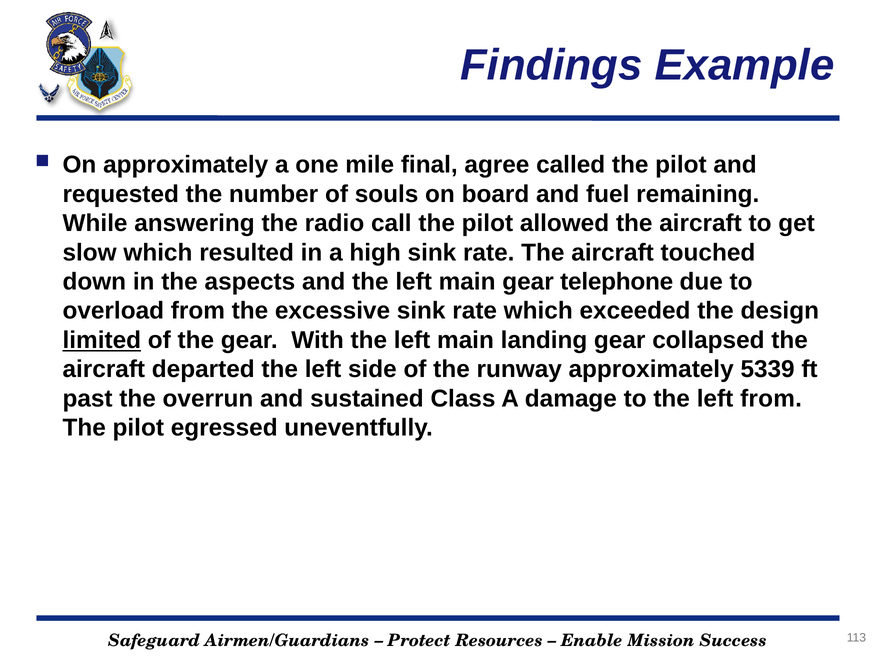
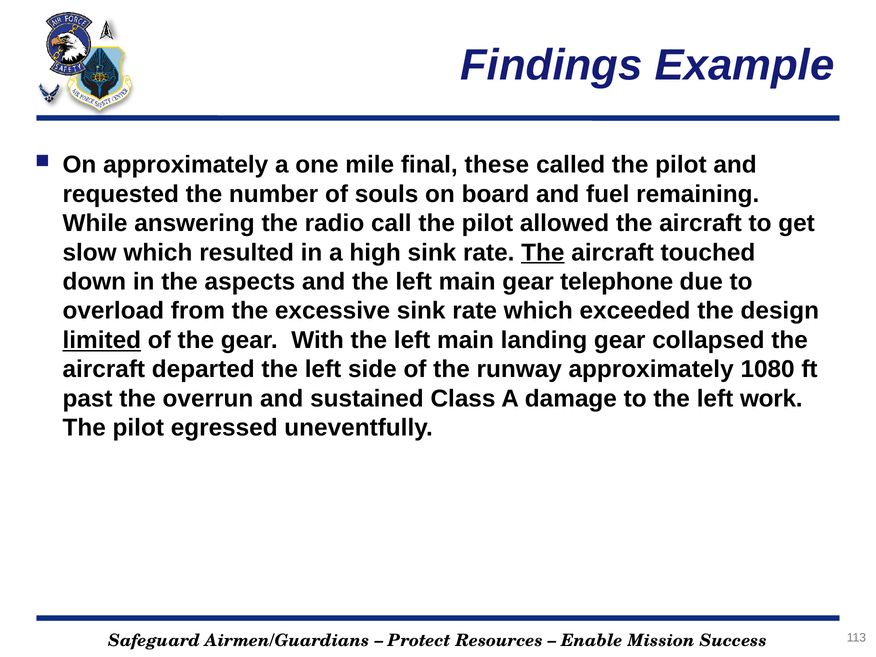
agree: agree -> these
The at (543, 252) underline: none -> present
5339: 5339 -> 1080
left from: from -> work
